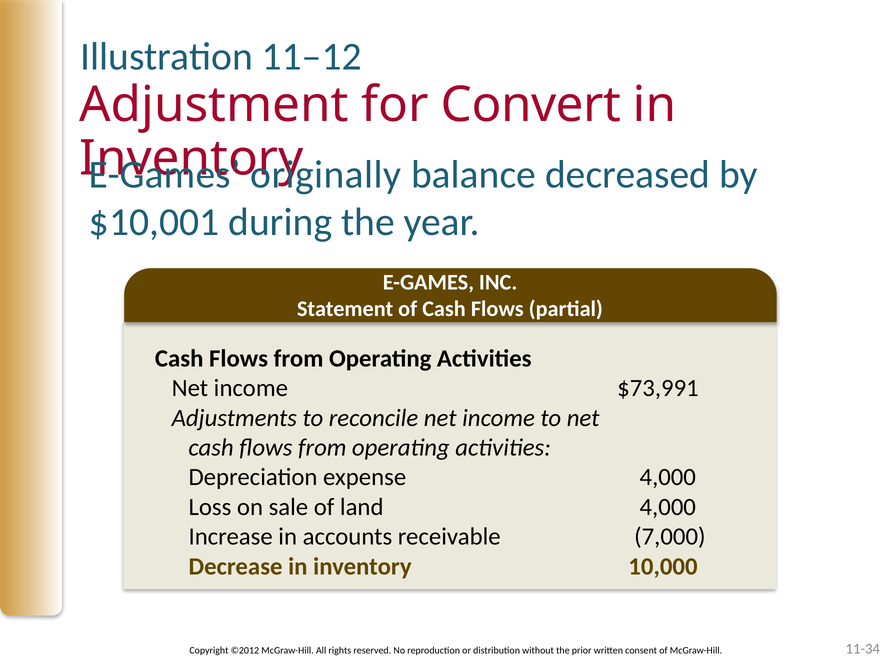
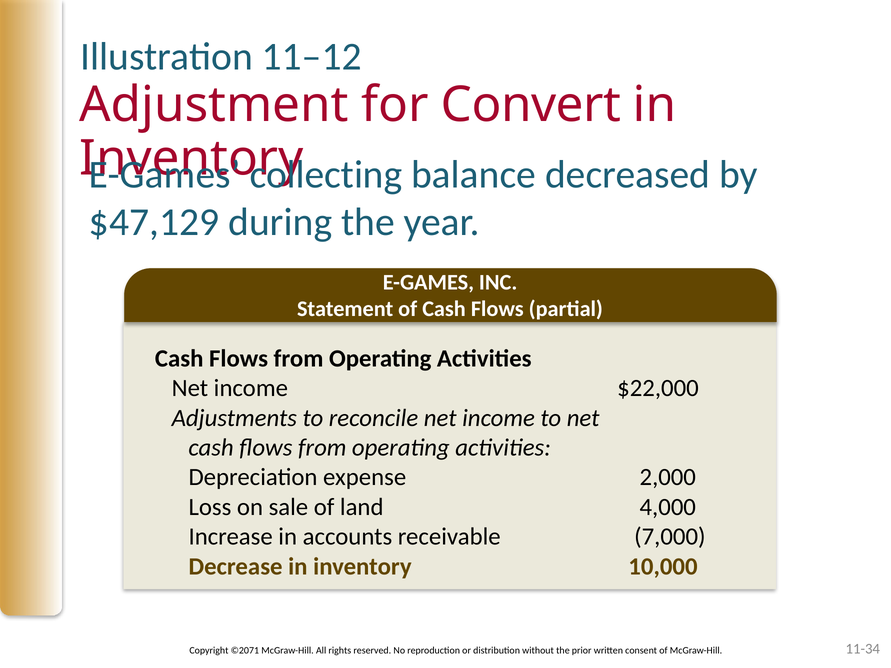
originally: originally -> collecting
$10,001: $10,001 -> $47,129
$73,991: $73,991 -> $22,000
expense 4,000: 4,000 -> 2,000
©2012: ©2012 -> ©2071
